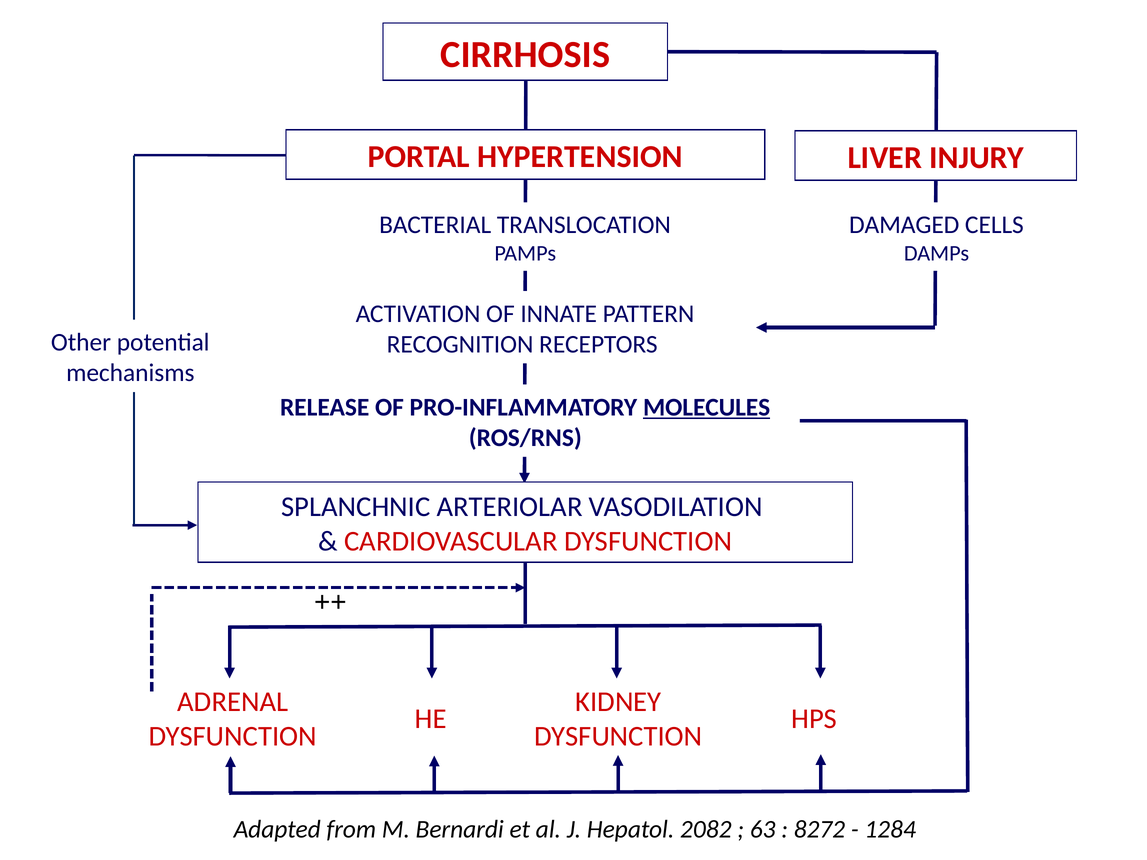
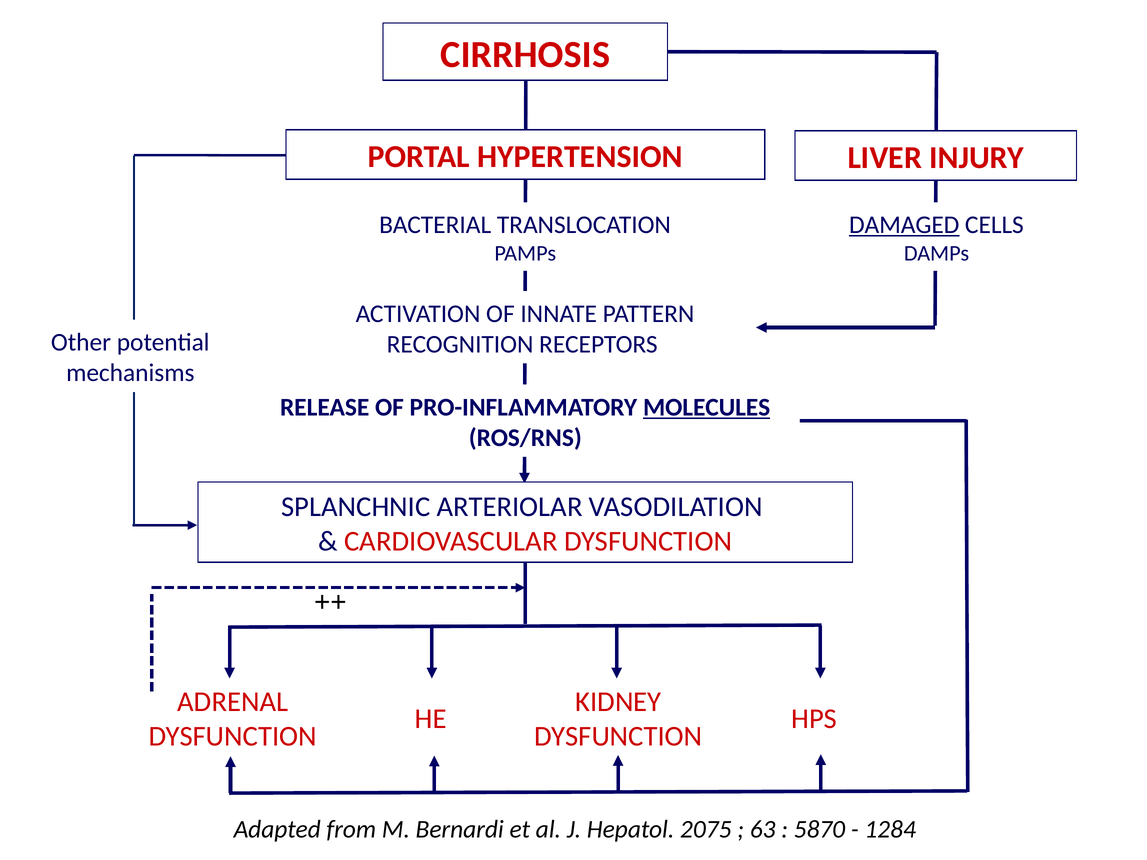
DAMAGED underline: none -> present
2082: 2082 -> 2075
8272: 8272 -> 5870
